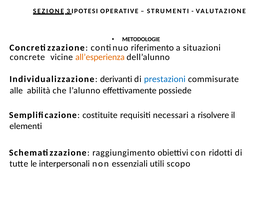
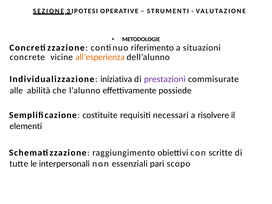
derivanti: derivanti -> iniziativa
prestazioni colour: blue -> purple
ridotti: ridotti -> scritte
utili: utili -> pari
